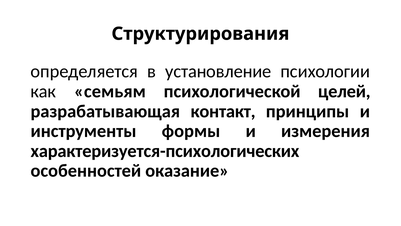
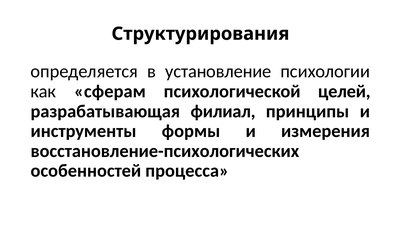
семьям: семьям -> сферам
контакт: контакт -> филиал
характеризуется-психологических: характеризуется-психологических -> восстановление-психологических
оказание: оказание -> процесса
